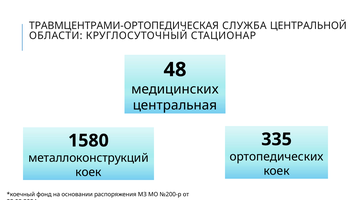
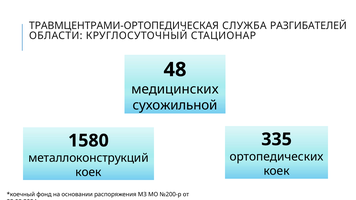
ЦЕНТРАЛЬНОЙ: ЦЕНТРАЛЬНОЙ -> РАЗГИБАТЕЛЕЙ
центральная: центральная -> сухожильной
